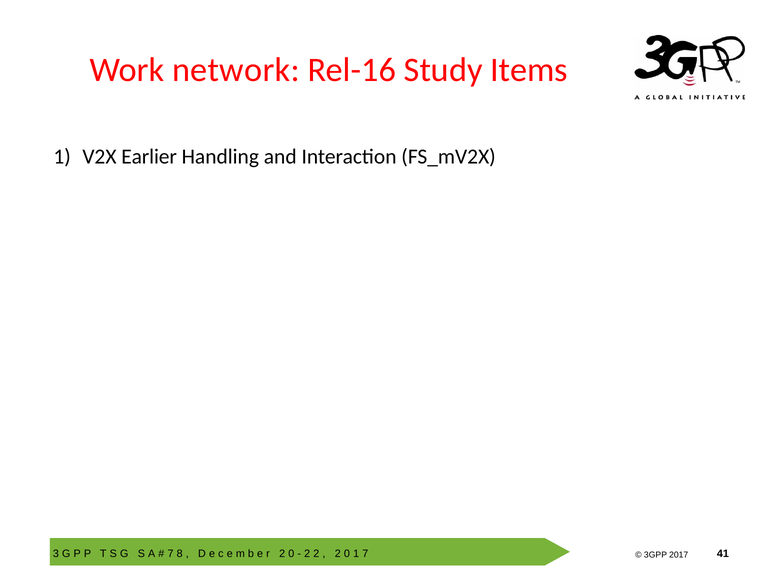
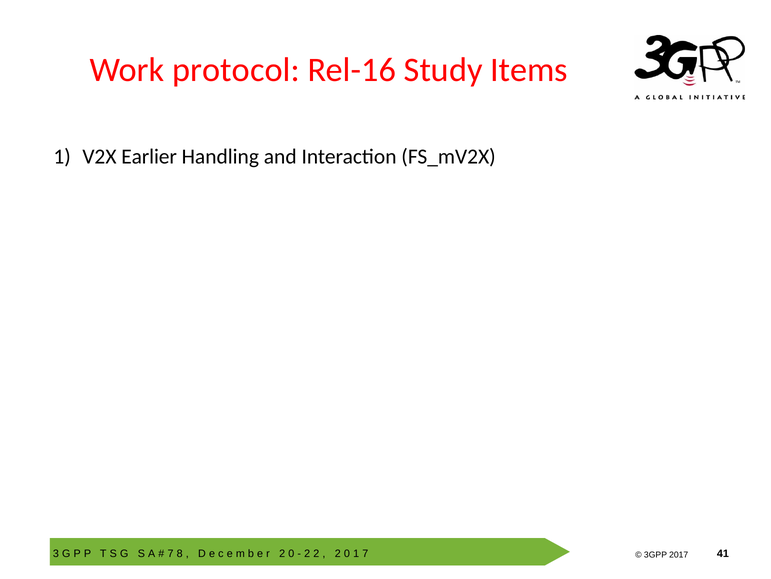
network: network -> protocol
